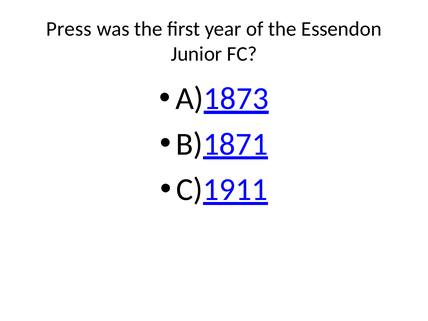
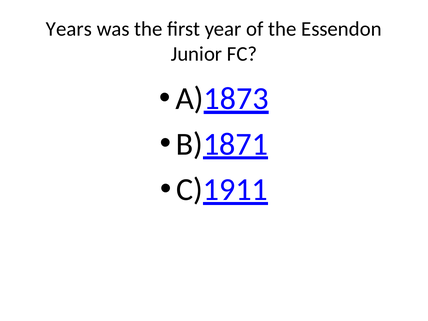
Press: Press -> Years
